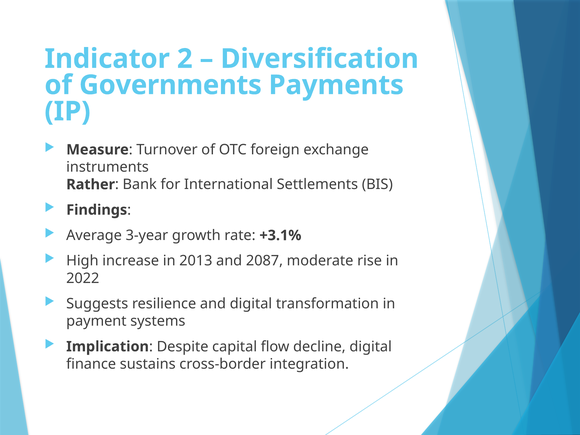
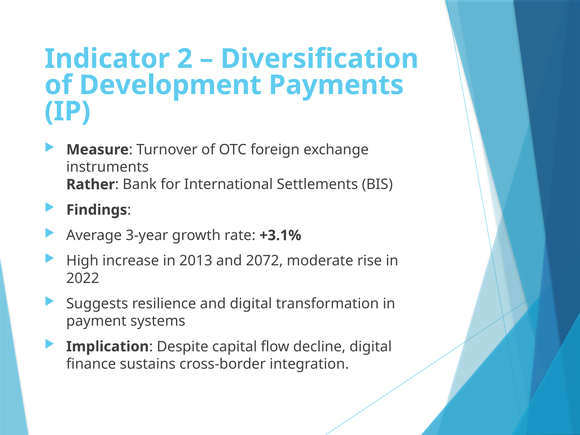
Governments: Governments -> Development
2087: 2087 -> 2072
